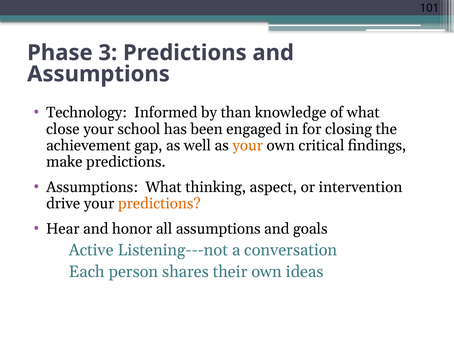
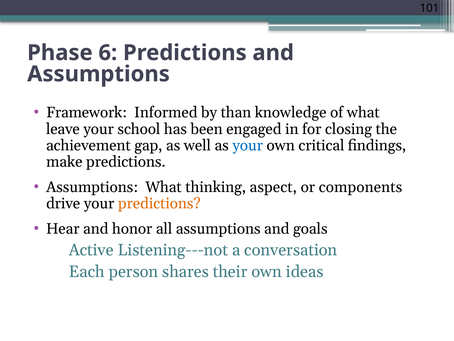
3: 3 -> 6
Technology: Technology -> Framework
close: close -> leave
your at (248, 145) colour: orange -> blue
intervention: intervention -> components
